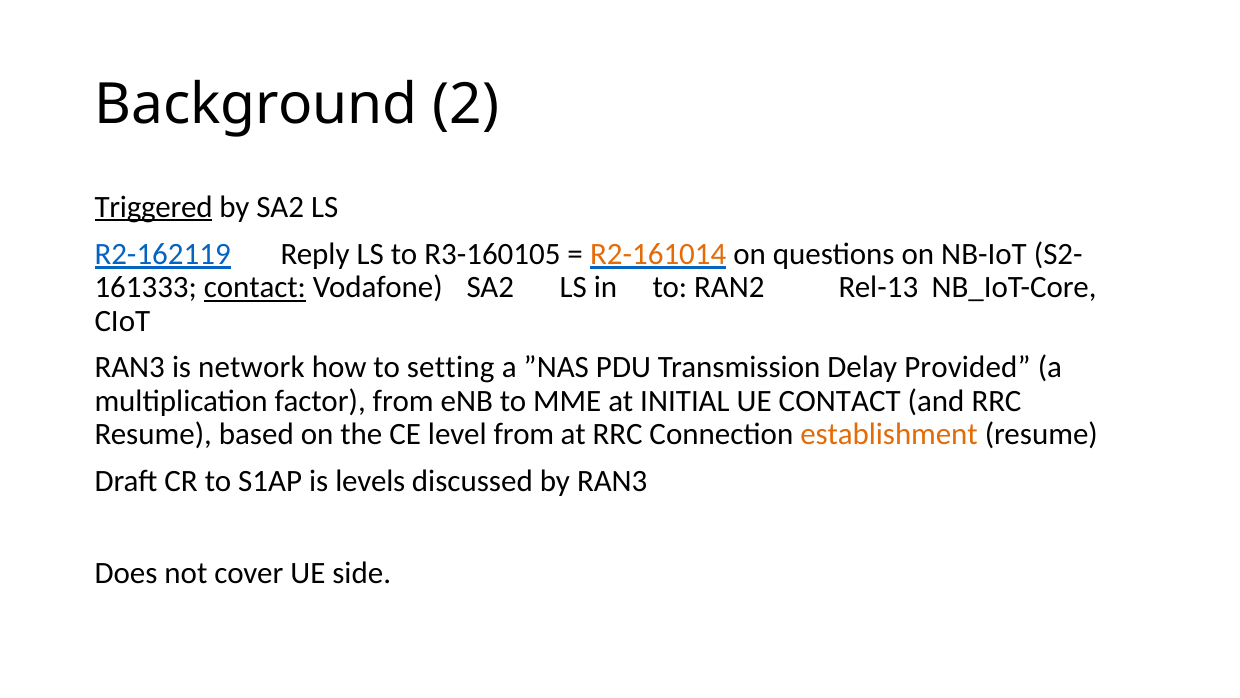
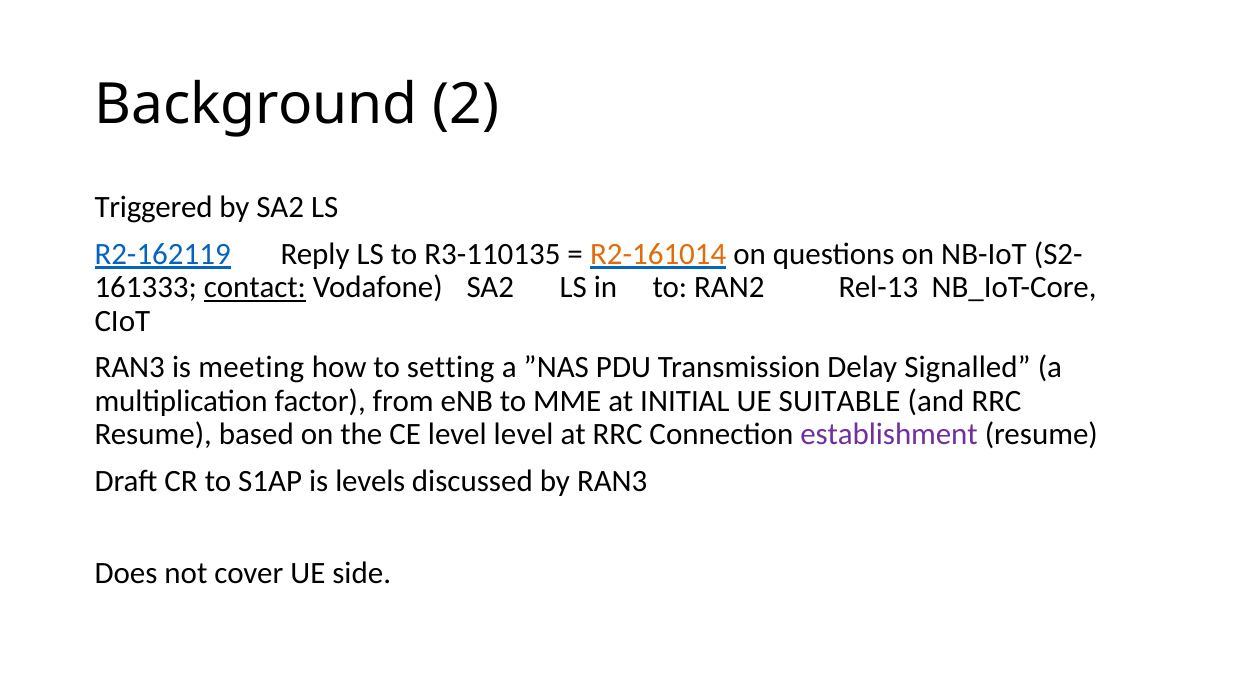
Triggered underline: present -> none
R3-160105: R3-160105 -> R3-110135
network: network -> meeting
Provided: Provided -> Signalled
UE CONTACT: CONTACT -> SUITABLE
level from: from -> level
establishment colour: orange -> purple
